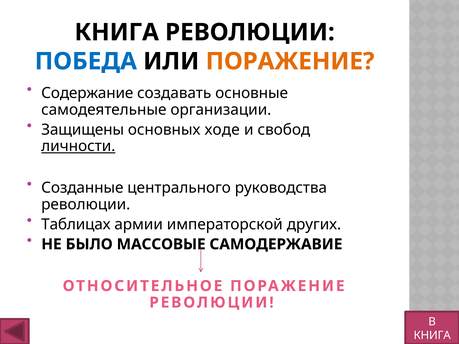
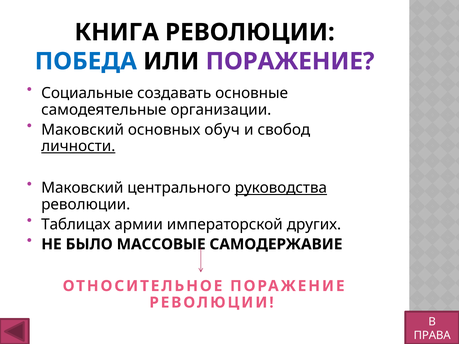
ПОРАЖЕНИЕ at (290, 61) colour: orange -> purple
Содержание: Содержание -> Социальные
Защищены at (83, 130): Защищены -> Маковский
ходе: ходе -> обуч
Созданные at (82, 188): Созданные -> Маковский
руководства underline: none -> present
КНИГА at (432, 336): КНИГА -> ПРАВА
